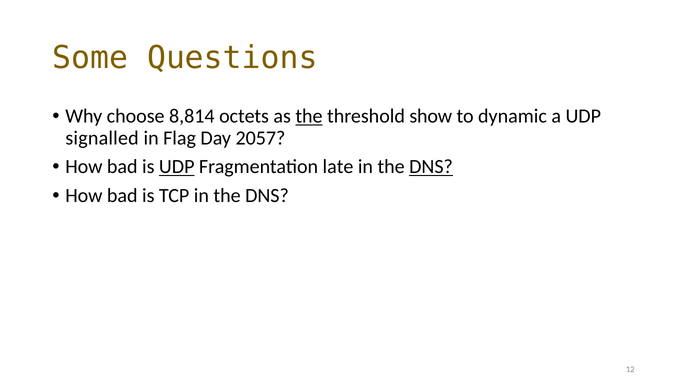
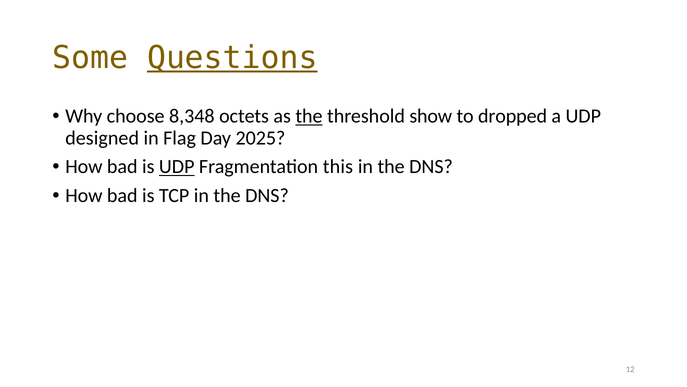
Questions underline: none -> present
8,814: 8,814 -> 8,348
dynamic: dynamic -> dropped
signalled: signalled -> designed
2057: 2057 -> 2025
late: late -> this
DNS at (431, 167) underline: present -> none
